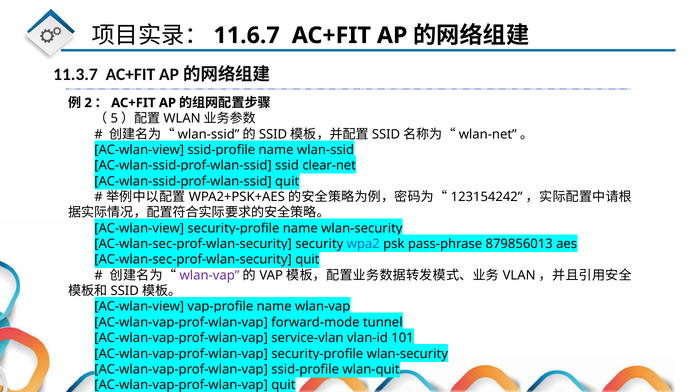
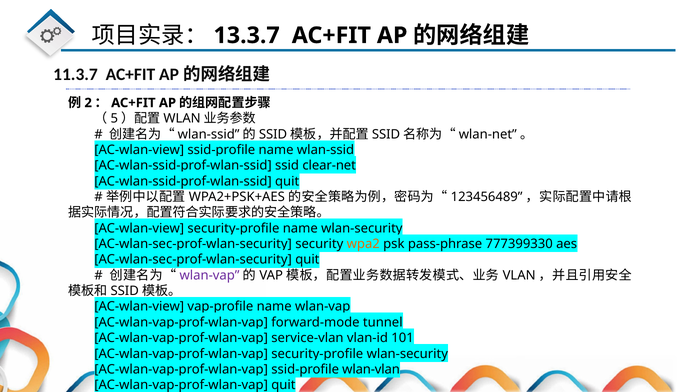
11.6.7: 11.6.7 -> 13.3.7
123154242: 123154242 -> 123456489
wpa2 colour: blue -> orange
879856013: 879856013 -> 777399330
wlan-quit: wlan-quit -> wlan-vlan
